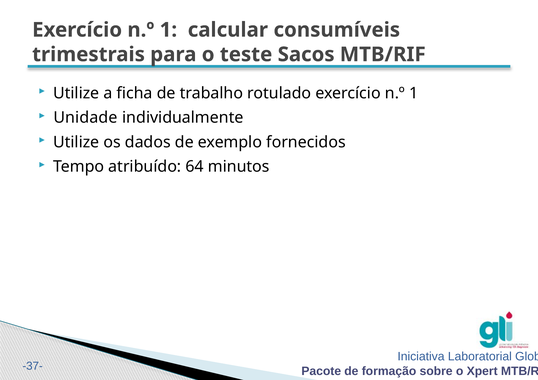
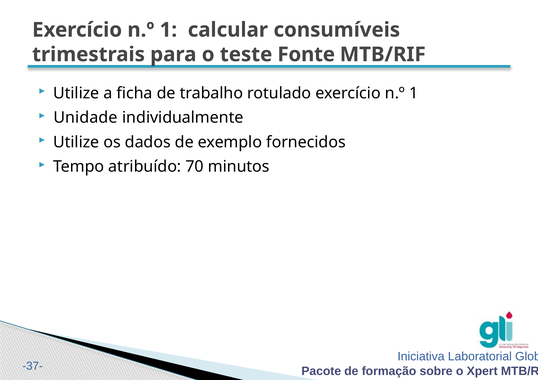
Sacos: Sacos -> Fonte
64: 64 -> 70
